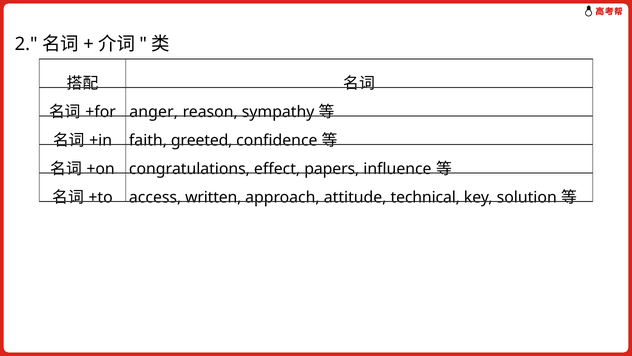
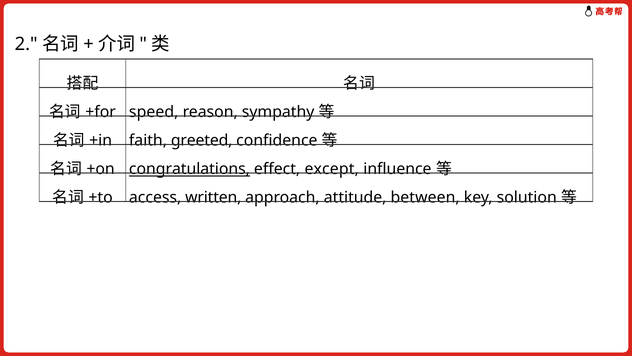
anger: anger -> speed
congratulations underline: none -> present
papers: papers -> except
technical: technical -> between
